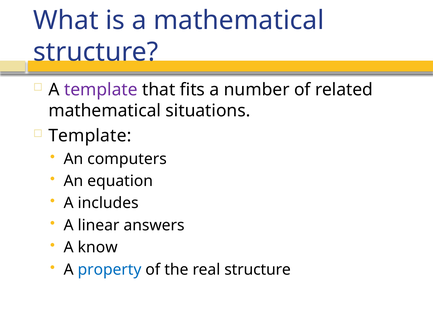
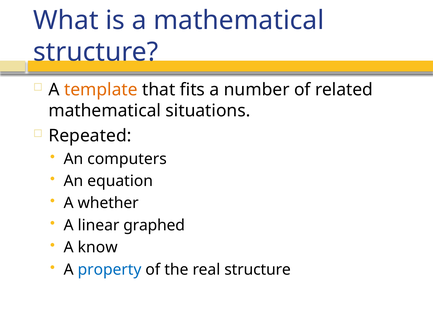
template at (101, 90) colour: purple -> orange
Template at (90, 136): Template -> Repeated
includes: includes -> whether
answers: answers -> graphed
